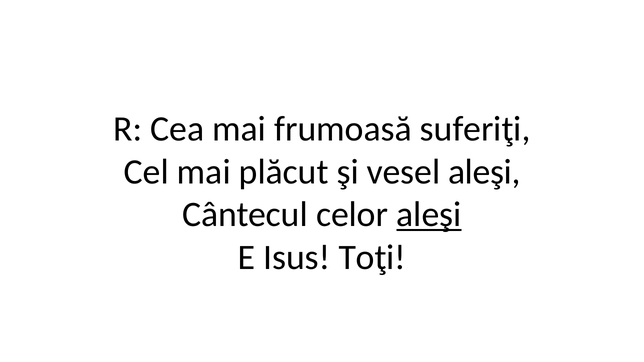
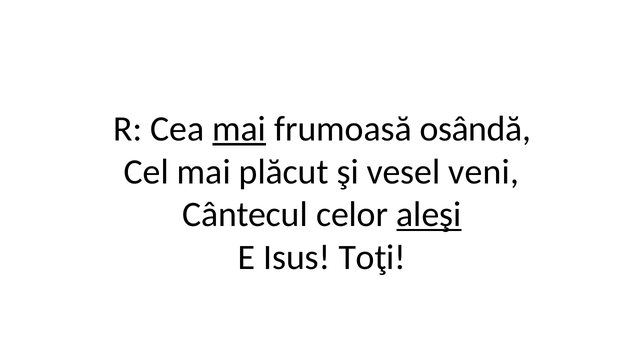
mai at (239, 129) underline: none -> present
suferiţi: suferiţi -> osândă
vesel aleşi: aleşi -> veni
